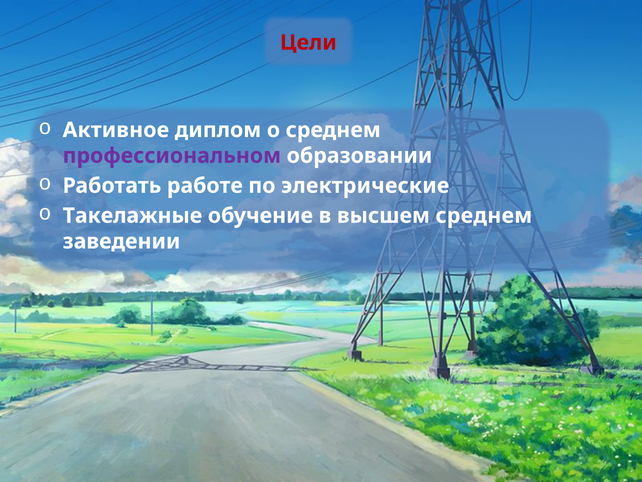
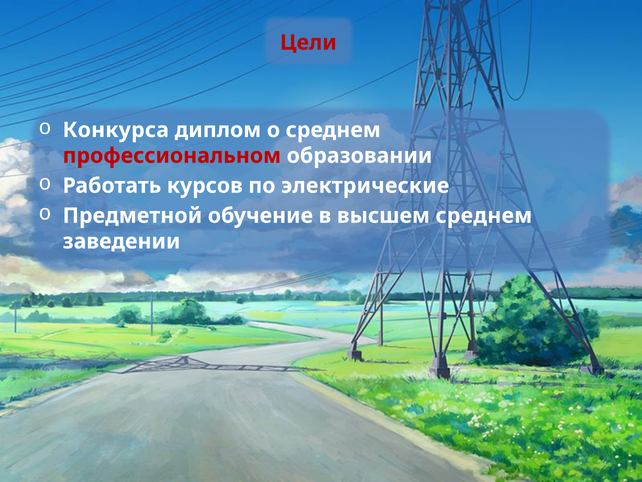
Активное: Активное -> Конкурса
профессиональном colour: purple -> red
работе: работе -> курсов
Такелажные: Такелажные -> Предметной
